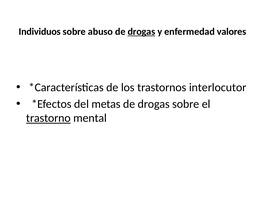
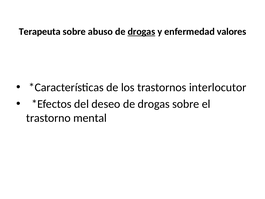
Individuos: Individuos -> Terapeuta
metas: metas -> deseo
trastorno underline: present -> none
